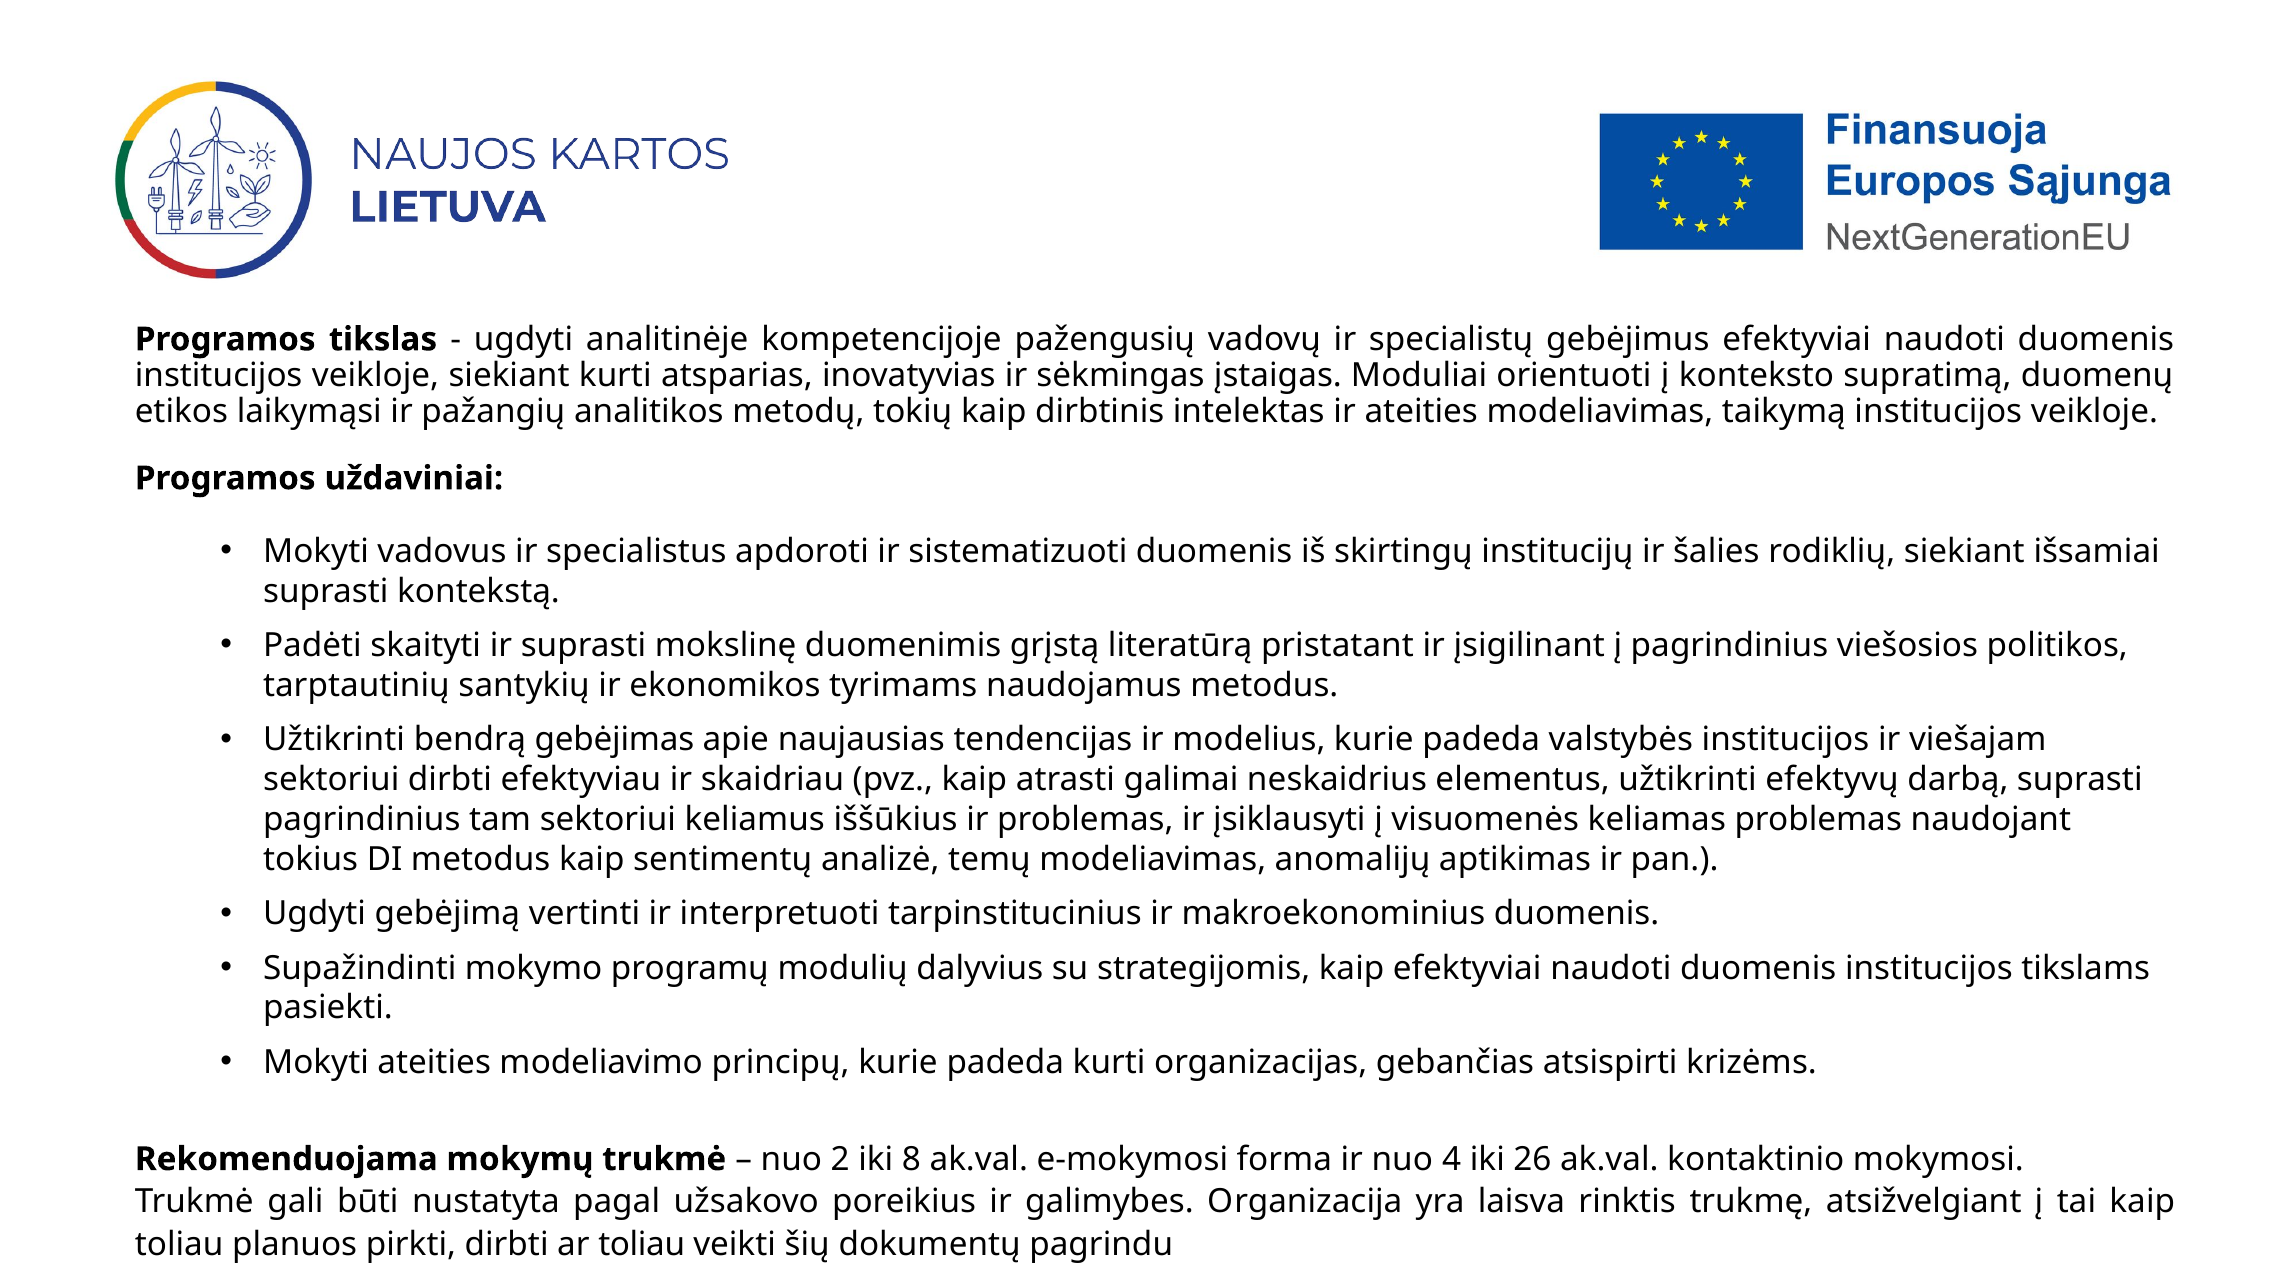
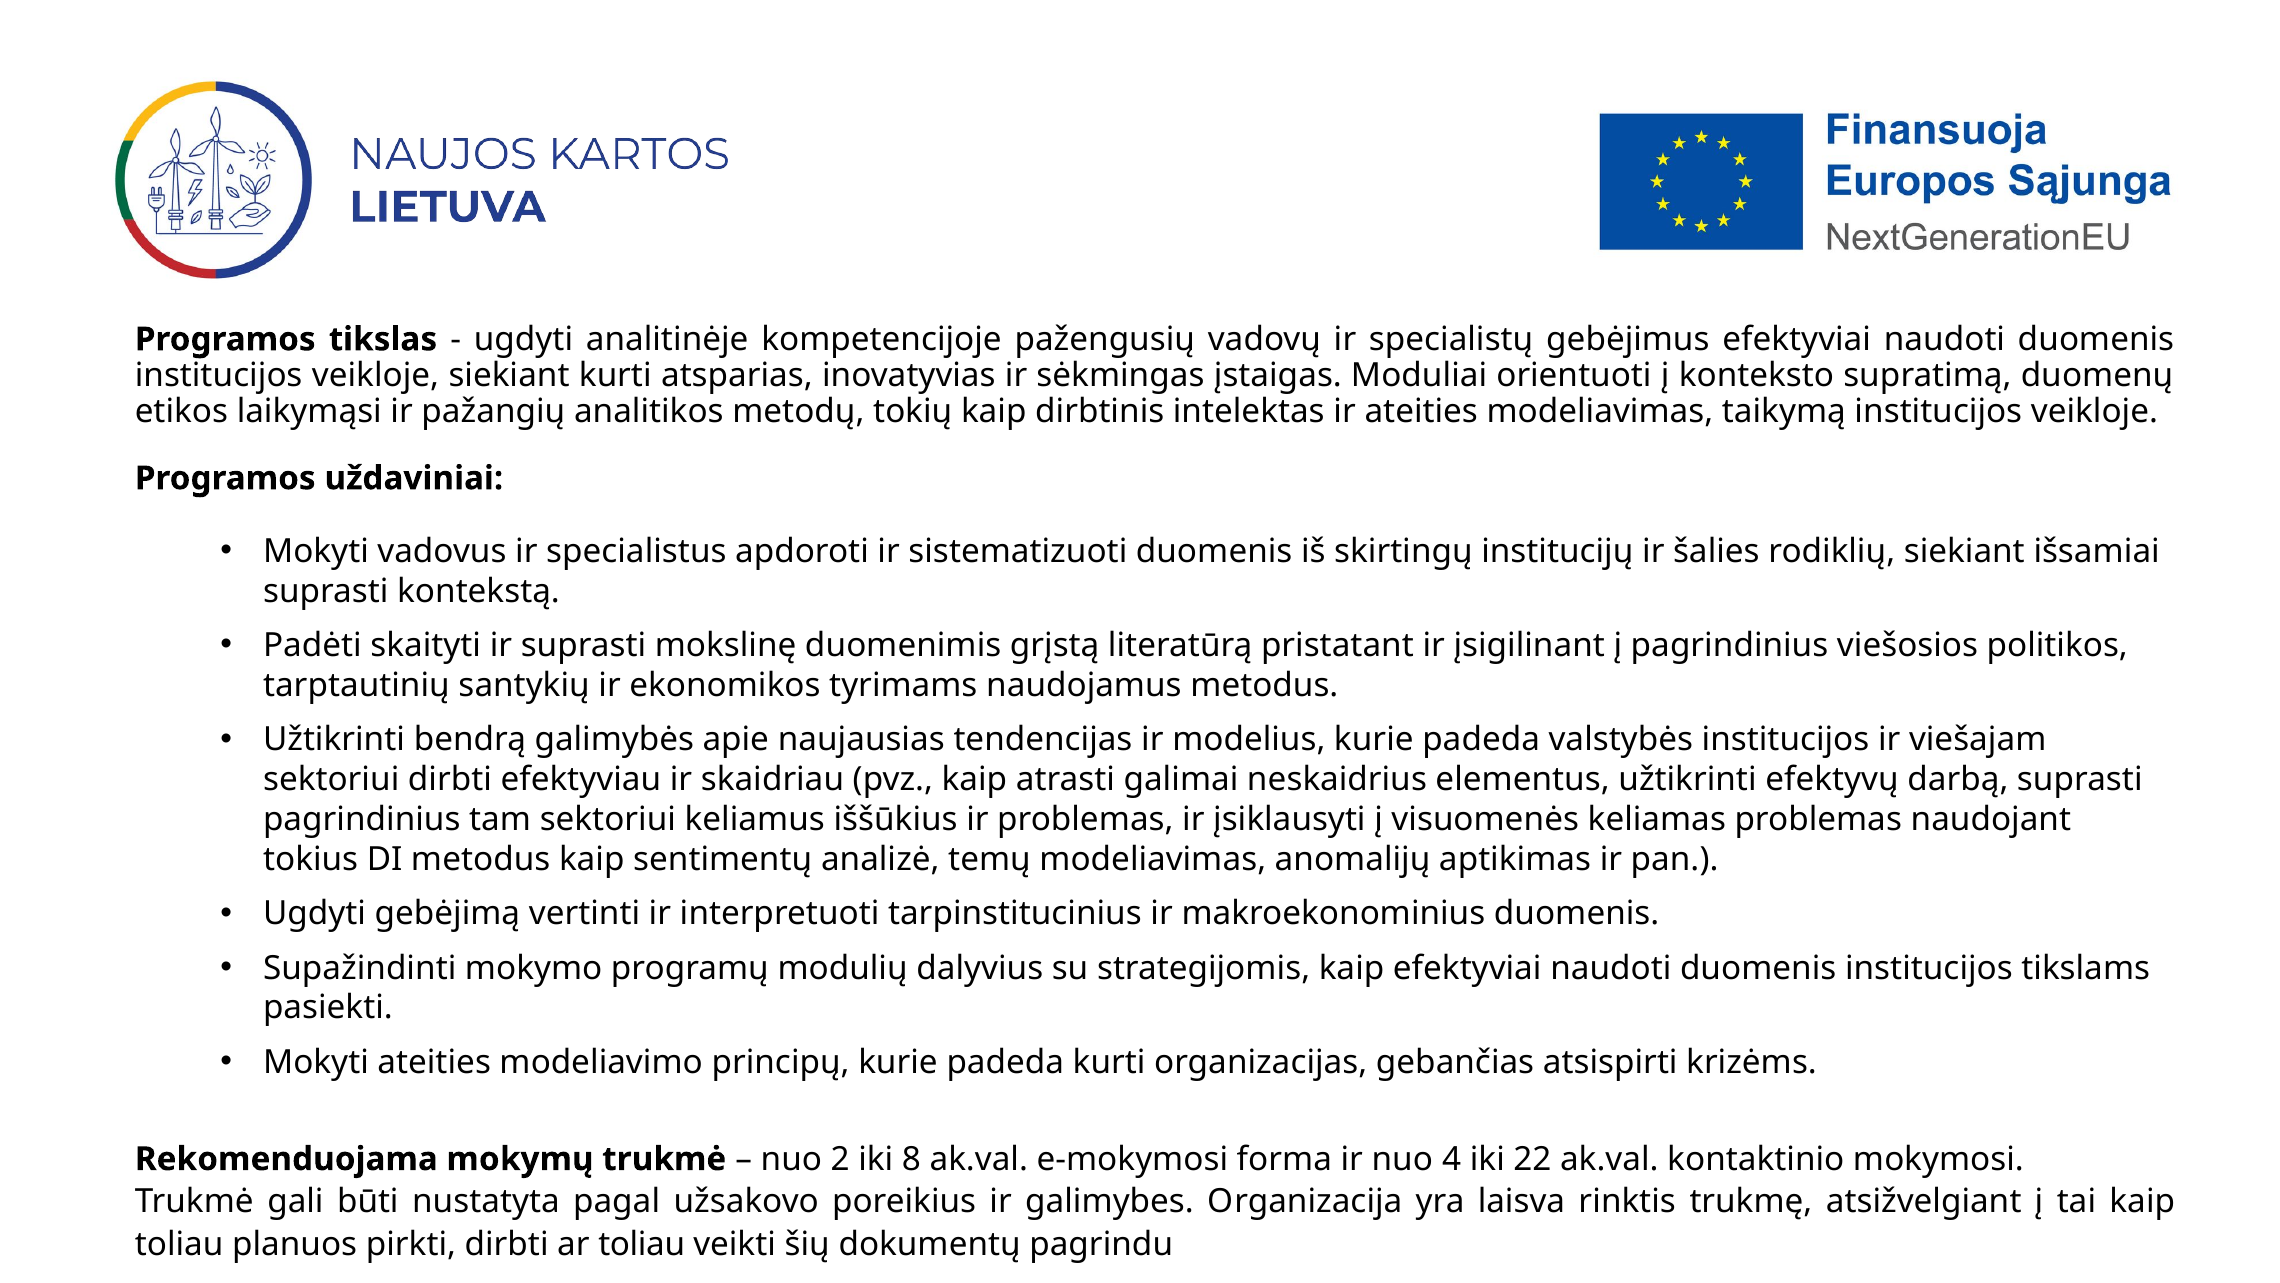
gebėjimas: gebėjimas -> galimybės
26: 26 -> 22
